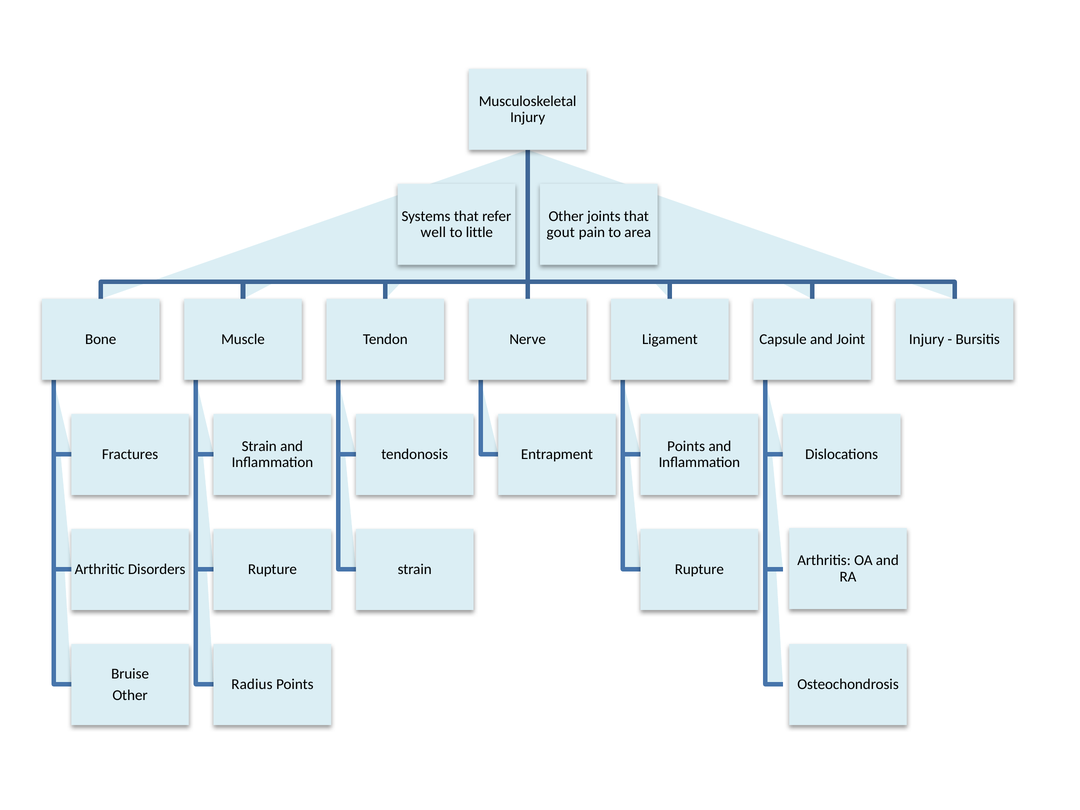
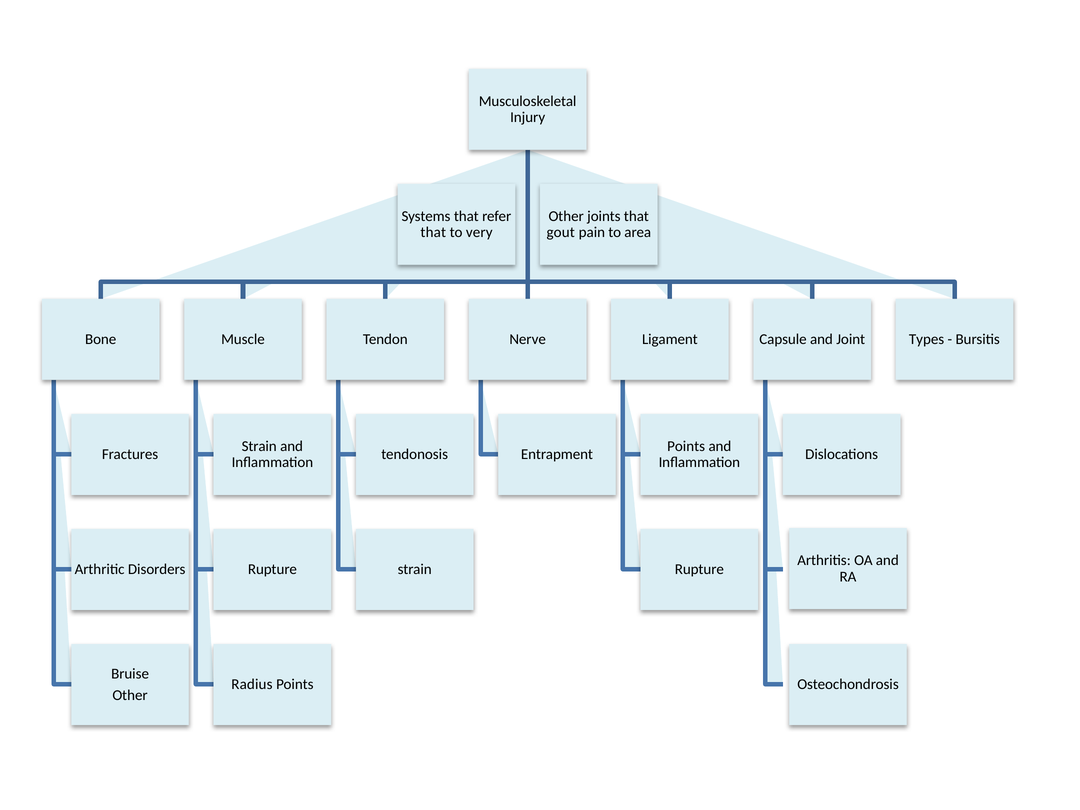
well at (433, 232): well -> that
little: little -> very
Injury at (927, 339): Injury -> Types
